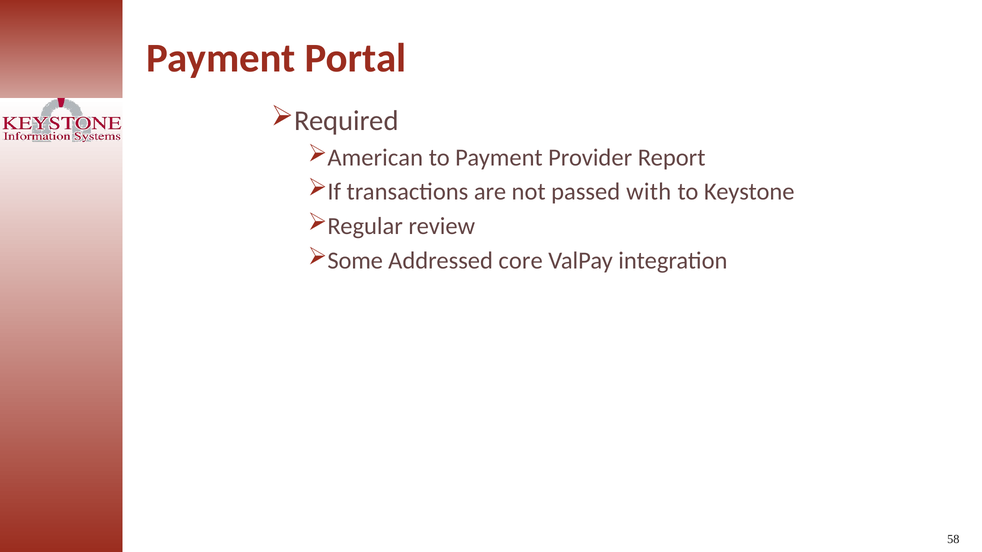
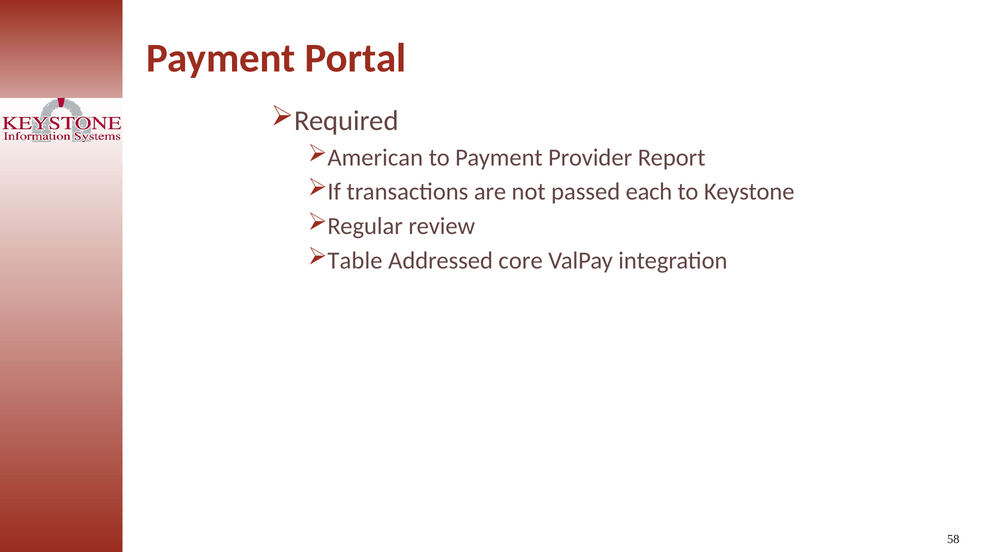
with: with -> each
Some: Some -> Table
